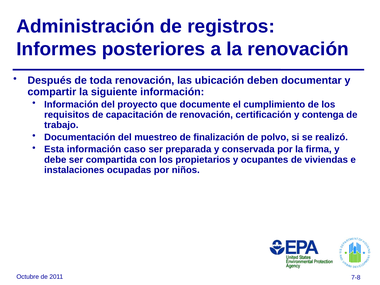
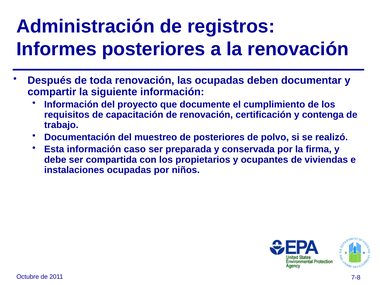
las ubicación: ubicación -> ocupadas
de finalización: finalización -> posteriores
